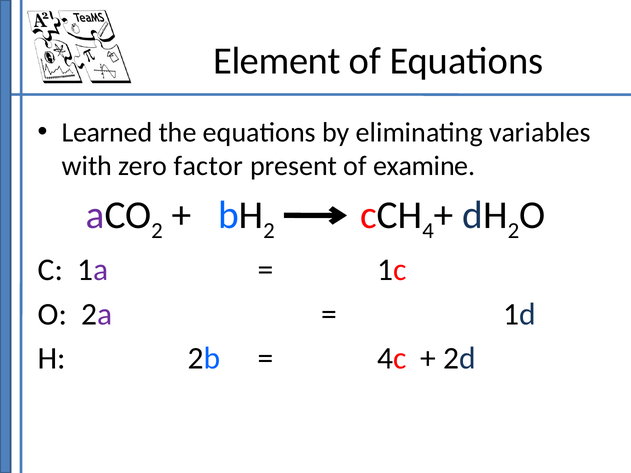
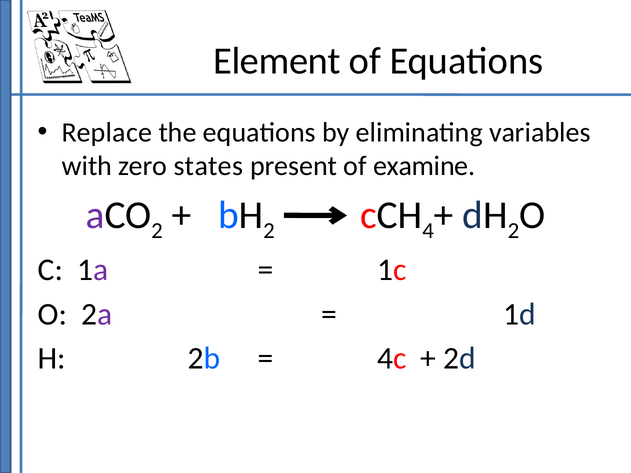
Learned: Learned -> Replace
factor: factor -> states
